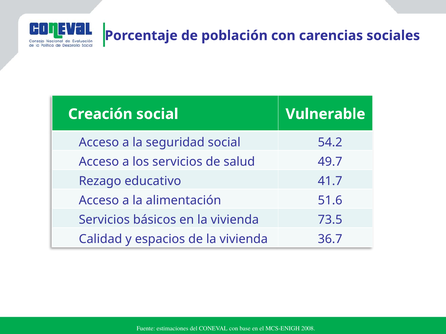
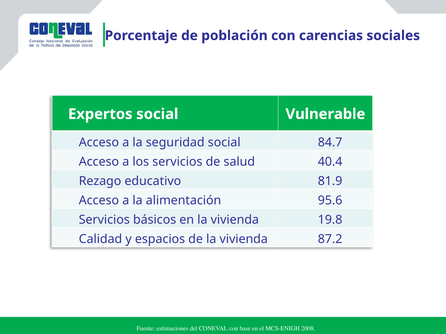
Creación: Creación -> Expertos
54.2: 54.2 -> 84.7
49.7: 49.7 -> 40.4
41.7: 41.7 -> 81.9
51.6: 51.6 -> 95.6
73.5: 73.5 -> 19.8
36.7: 36.7 -> 87.2
